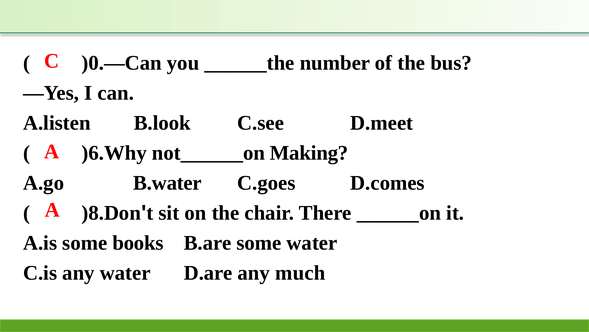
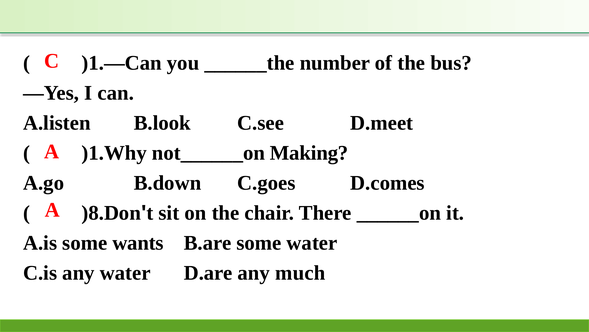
)0.—Can: )0.—Can -> )1.—Can
)6.Why: )6.Why -> )1.Why
B.water: B.water -> B.down
books: books -> wants
